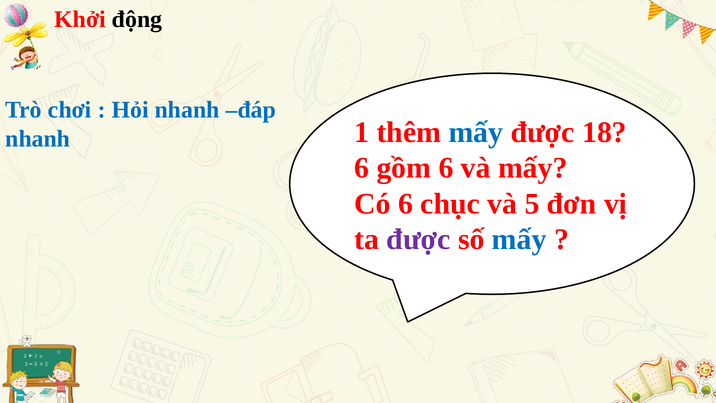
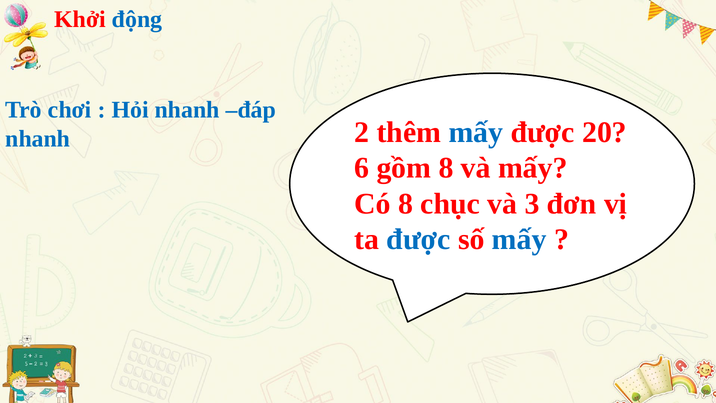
động colour: black -> blue
1: 1 -> 2
18: 18 -> 20
gồm 6: 6 -> 8
Có 6: 6 -> 8
5: 5 -> 3
được at (419, 240) colour: purple -> blue
